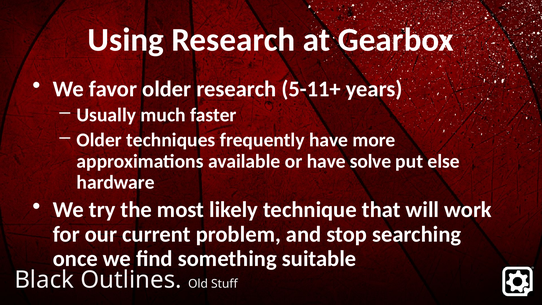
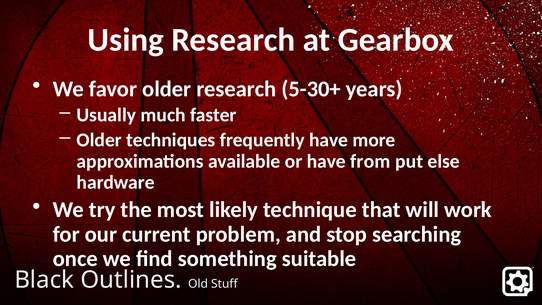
5-11+: 5-11+ -> 5-30+
solve: solve -> from
